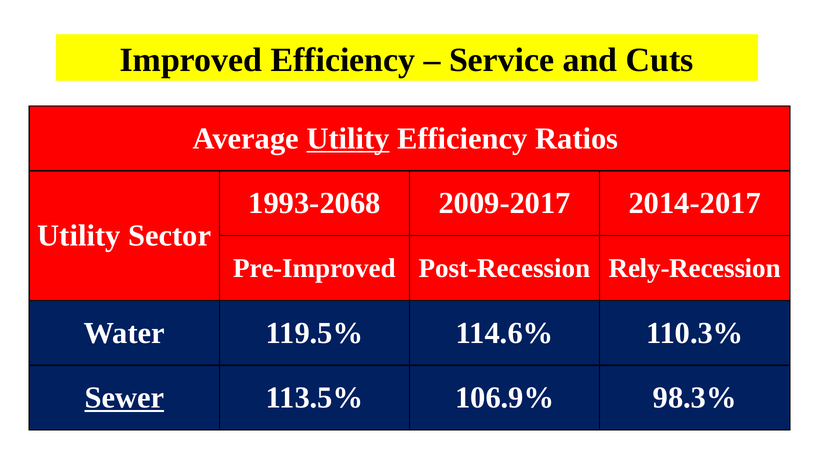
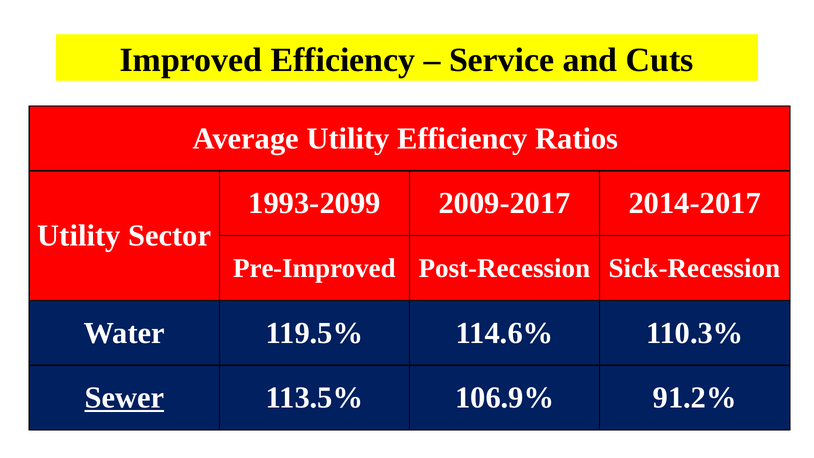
Utility at (348, 139) underline: present -> none
1993-2068: 1993-2068 -> 1993-2099
Rely-Recession: Rely-Recession -> Sick-Recession
98.3%: 98.3% -> 91.2%
